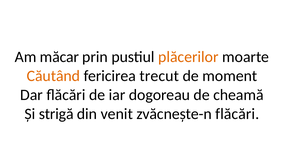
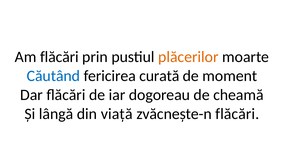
Am măcar: măcar -> flăcări
Căutând colour: orange -> blue
trecut: trecut -> curată
strigă: strigă -> lângă
venit: venit -> viață
